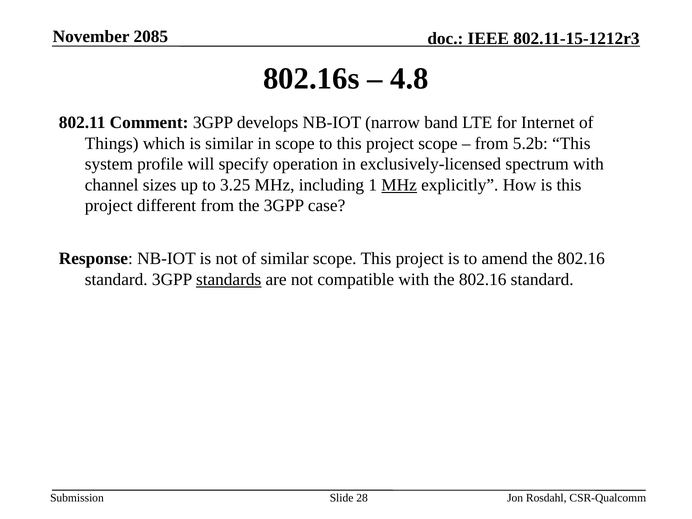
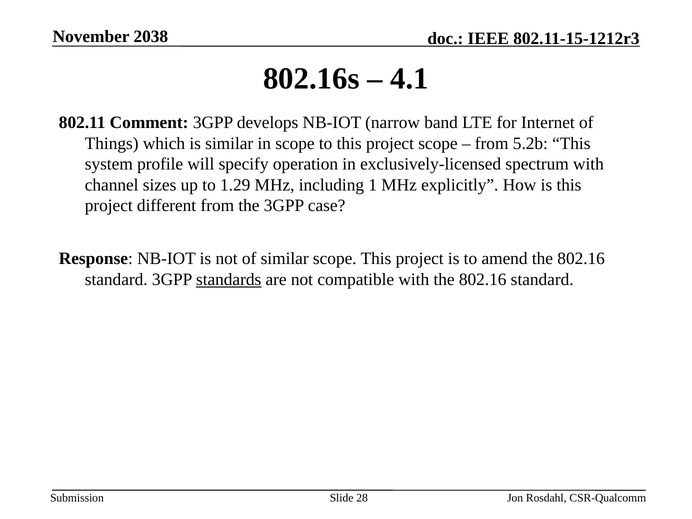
2085: 2085 -> 2038
4.8: 4.8 -> 4.1
3.25: 3.25 -> 1.29
MHz at (399, 185) underline: present -> none
